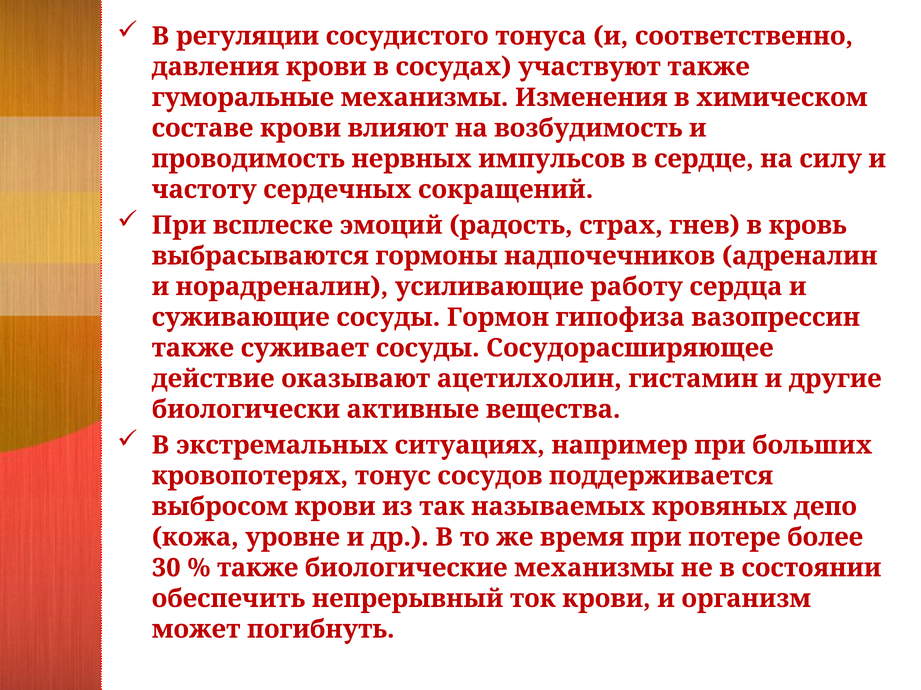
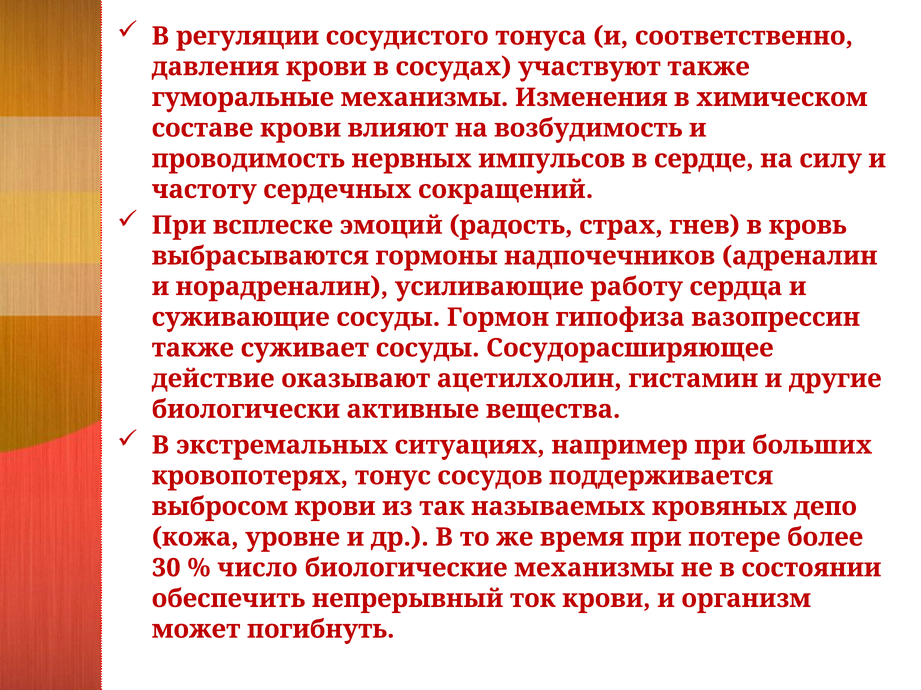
также at (258, 568): также -> число
